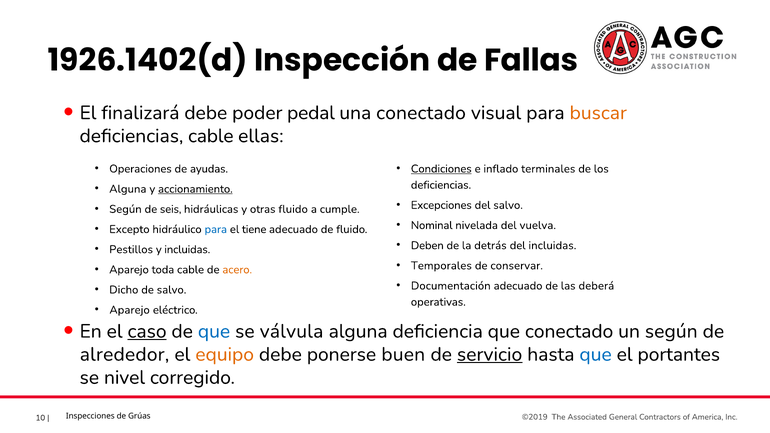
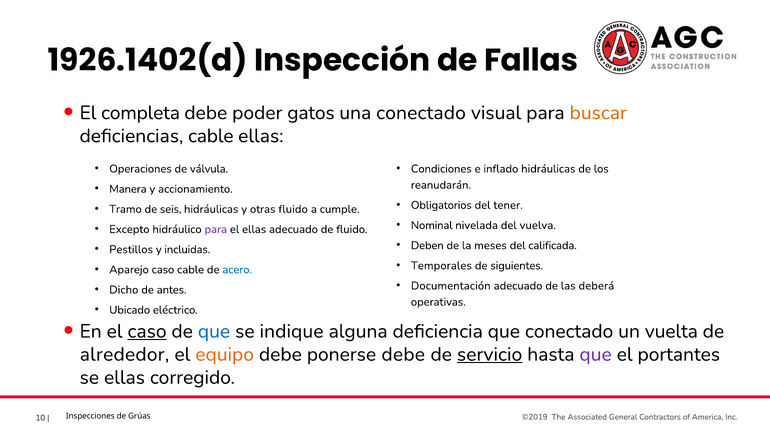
finalizará: finalizará -> completa
pedal: pedal -> gatos
ayudas: ayudas -> válvula
Condiciones underline: present -> none
inflado terminales: terminales -> hidráulicas
deficiencias at (441, 185): deficiencias -> reanudarán
Alguna at (128, 189): Alguna -> Manera
accionamiento underline: present -> none
Excepciones: Excepciones -> Obligatorios
del salvo: salvo -> tener
Según at (125, 209): Según -> Tramo
para at (216, 229) colour: blue -> purple
el tiene: tiene -> ellas
detrás: detrás -> meses
del incluidas: incluidas -> calificada
conservar: conservar -> siguientes
Aparejo toda: toda -> caso
acero colour: orange -> blue
de salvo: salvo -> antes
Aparejo at (130, 310): Aparejo -> Ubicado
válvula: válvula -> indique
un según: según -> vuelta
ponerse buen: buen -> debe
que at (596, 354) colour: blue -> purple
se nivel: nivel -> ellas
